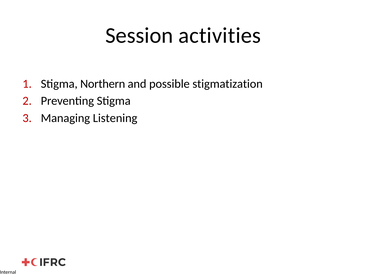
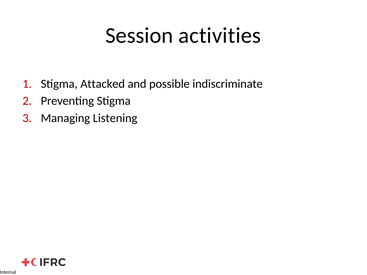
Northern: Northern -> Attacked
stigmatization: stigmatization -> indiscriminate
